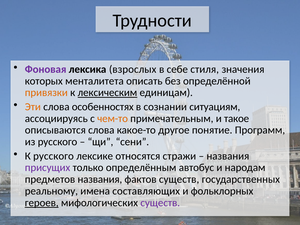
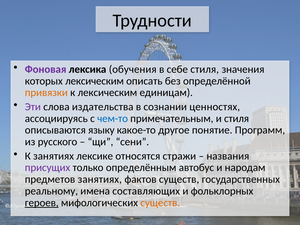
взрослых: взрослых -> обучения
которых менталитета: менталитета -> лексическим
лексическим at (107, 93) underline: present -> none
Эти colour: orange -> purple
особенностях: особенностях -> издательства
ситуациям: ситуациям -> ценностях
чем-то colour: orange -> blue
и такое: такое -> стиля
описываются слова: слова -> языку
К русского: русского -> занятиях
предметов названия: названия -> занятиях
существ at (160, 203) colour: purple -> orange
